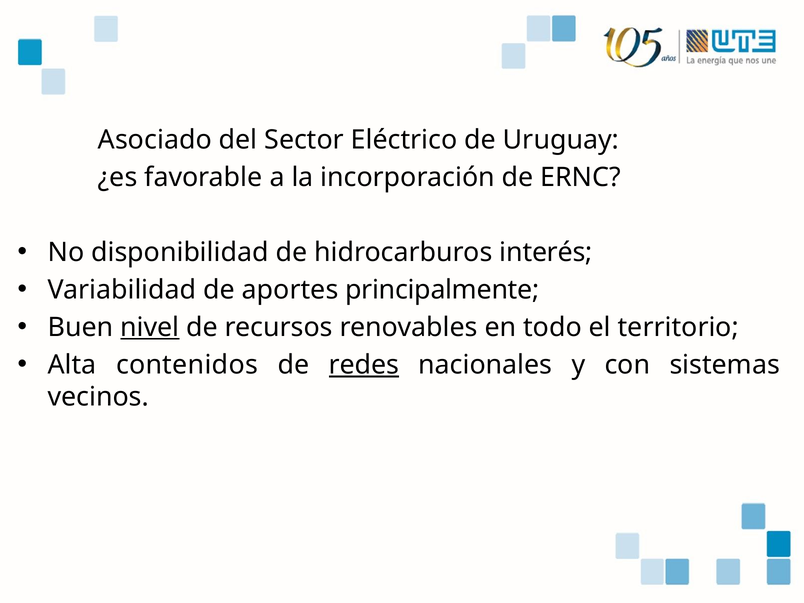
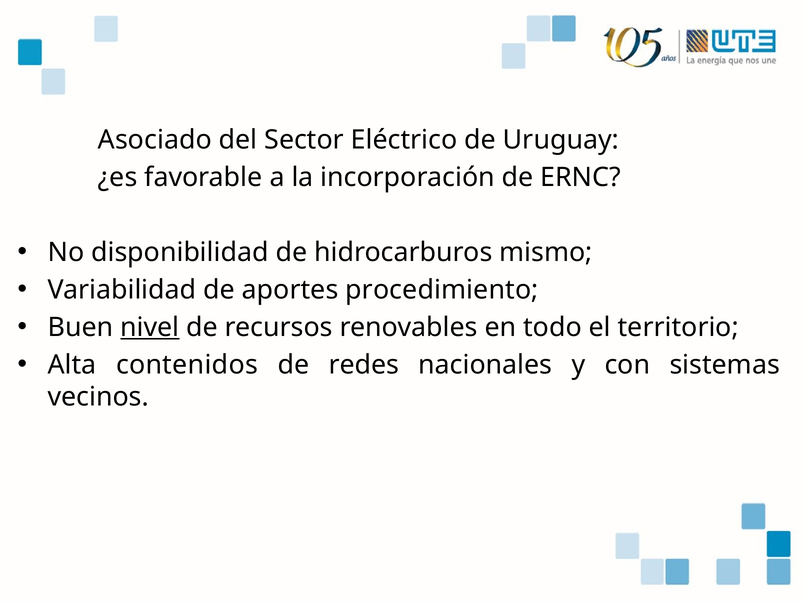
interés: interés -> mismo
principalmente: principalmente -> procedimiento
redes underline: present -> none
